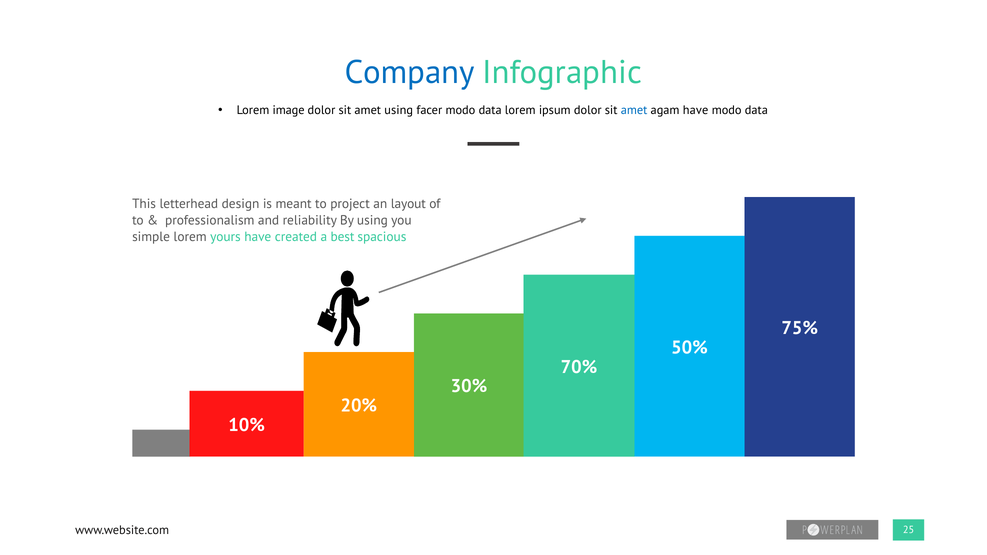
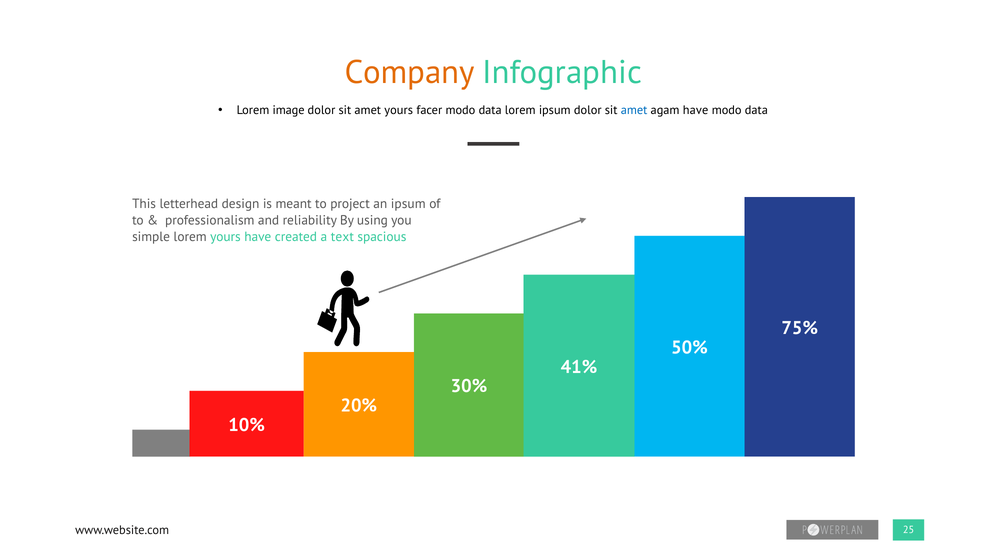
Company colour: blue -> orange
amet using: using -> yours
an layout: layout -> ipsum
best: best -> text
70%: 70% -> 41%
